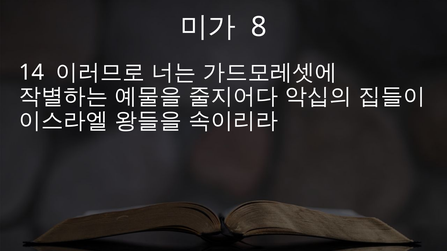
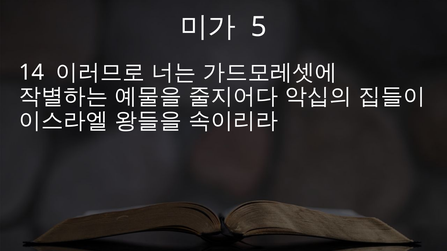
8: 8 -> 5
